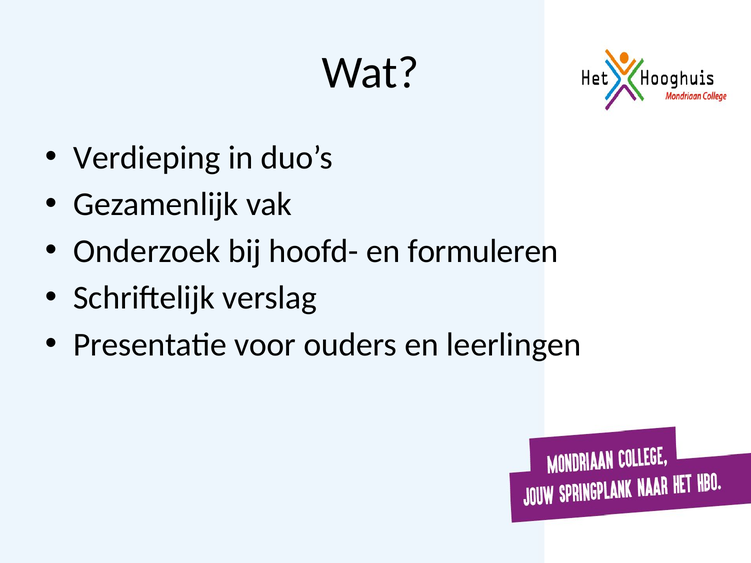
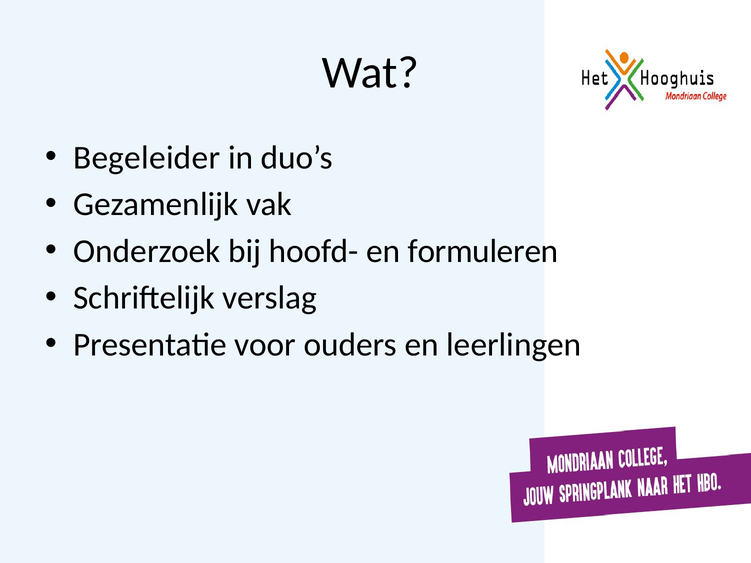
Verdieping: Verdieping -> Begeleider
